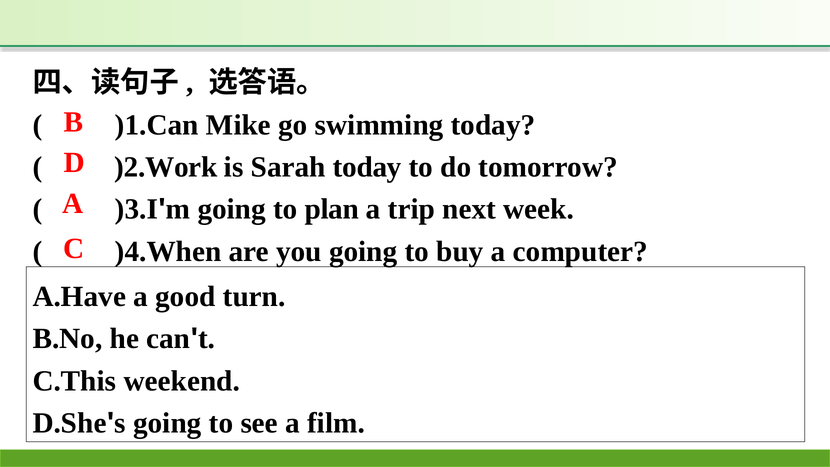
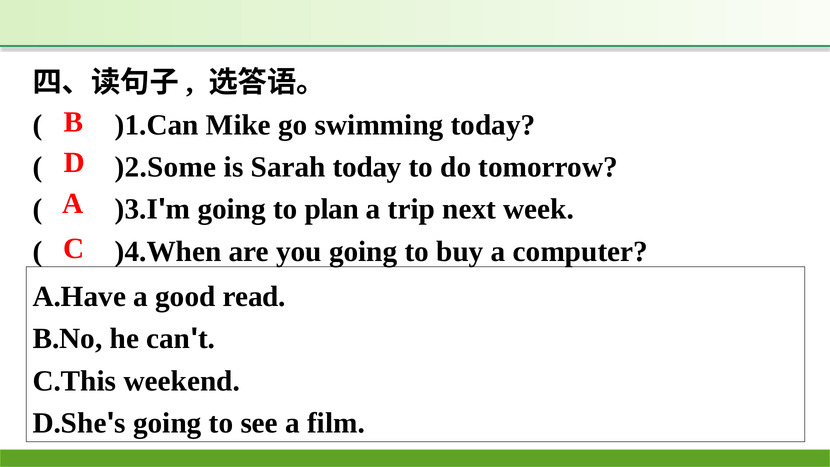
)2.Work: )2.Work -> )2.Some
turn: turn -> read
